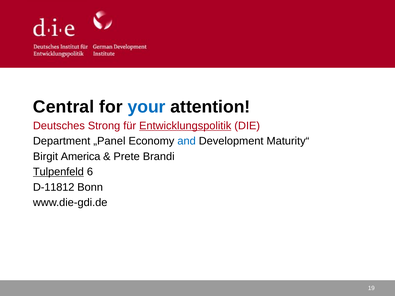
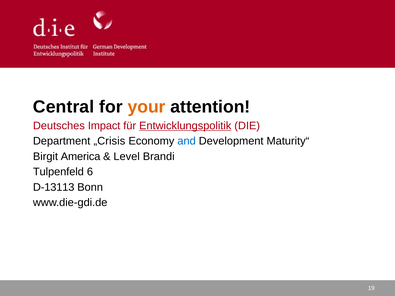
your colour: blue -> orange
Strong: Strong -> Impact
„Panel: „Panel -> „Crisis
Prete: Prete -> Level
Tulpenfeld underline: present -> none
D-11812: D-11812 -> D-13113
